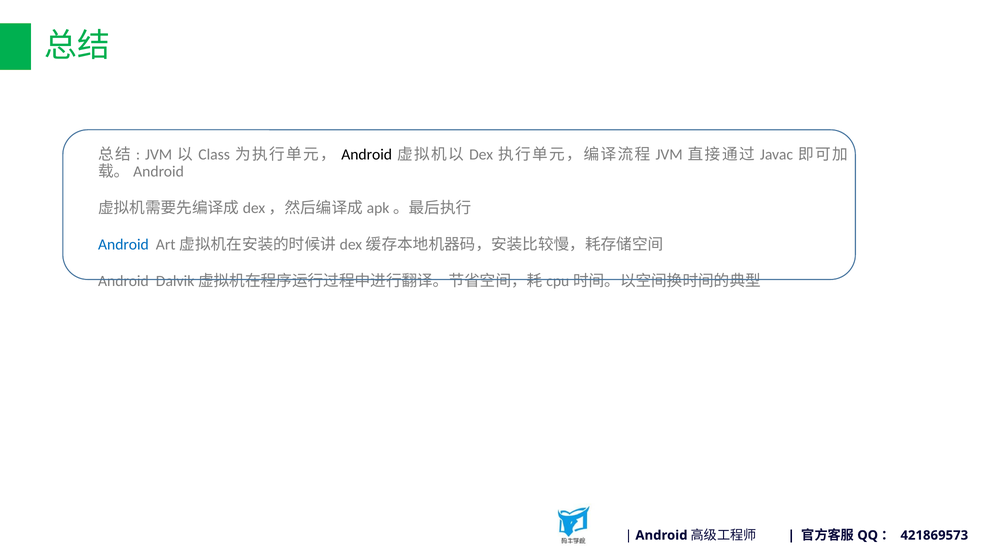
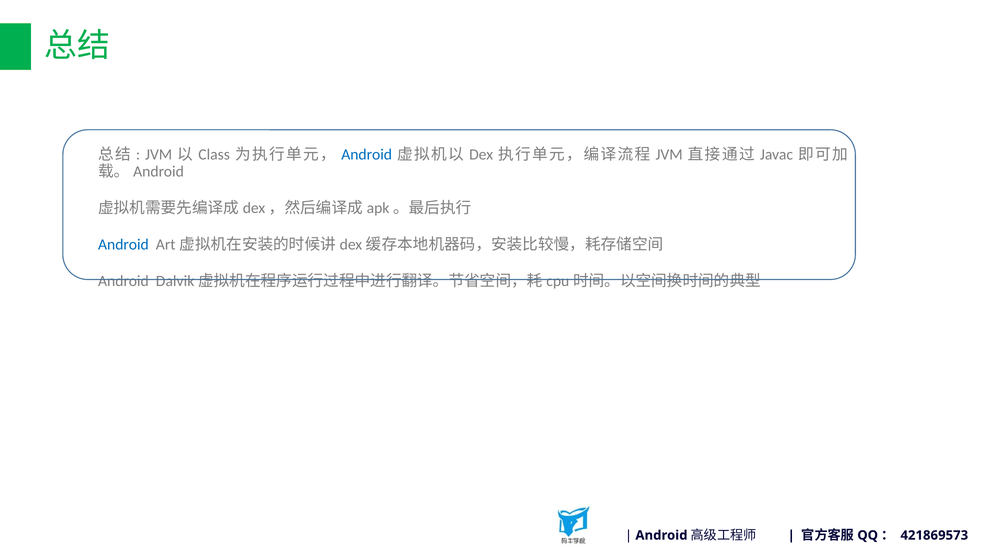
Android at (367, 155) colour: black -> blue
